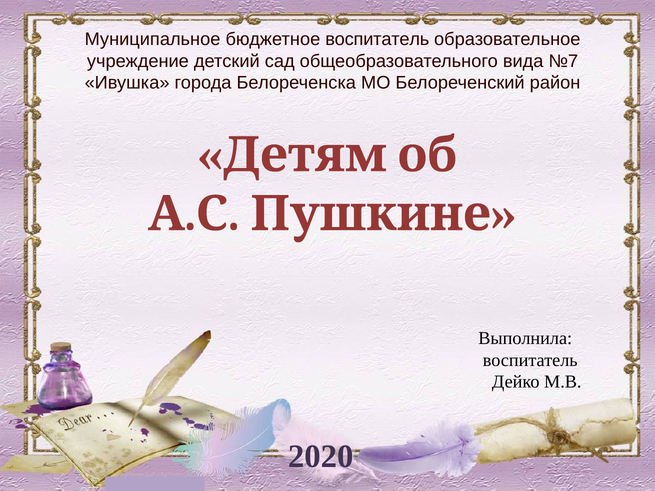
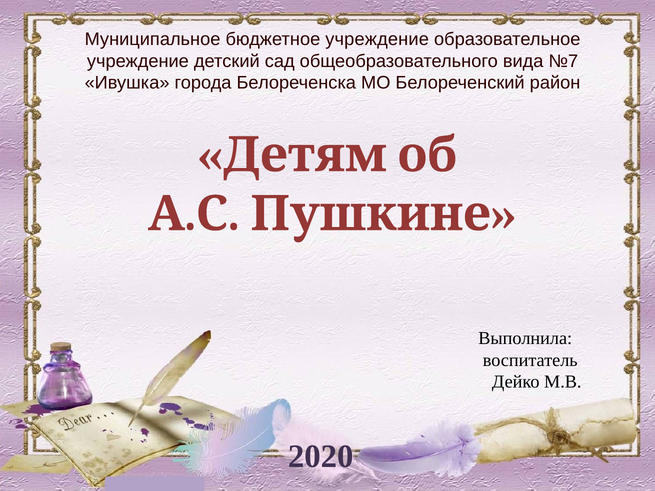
бюджетное воспитатель: воспитатель -> учреждение
